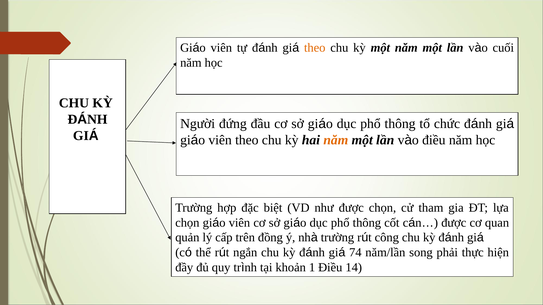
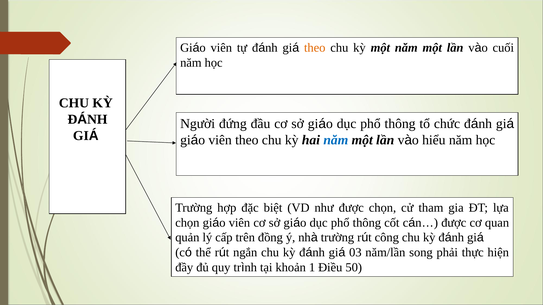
năm at (336, 140) colour: orange -> blue
vào điều: điều -> hiểu
74: 74 -> 03
14: 14 -> 50
